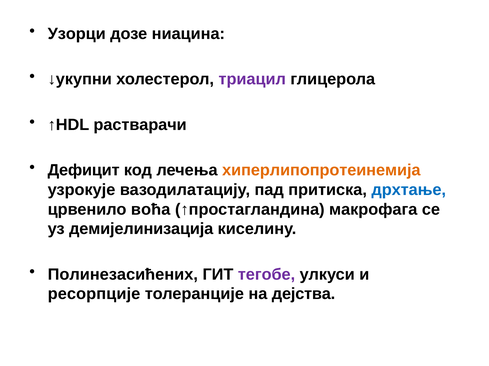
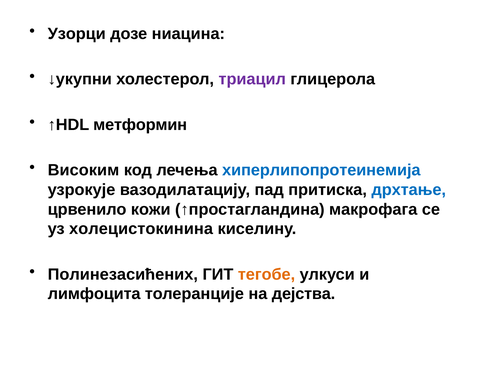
растварачи: растварачи -> метформин
Дефицит: Дефицит -> Високим
хиперлипопротеинемија colour: orange -> blue
воћа: воћа -> кожи
демијелинизација: демијелинизација -> холецистокинина
тегобе colour: purple -> orange
ресорпције: ресорпције -> лимфоцита
